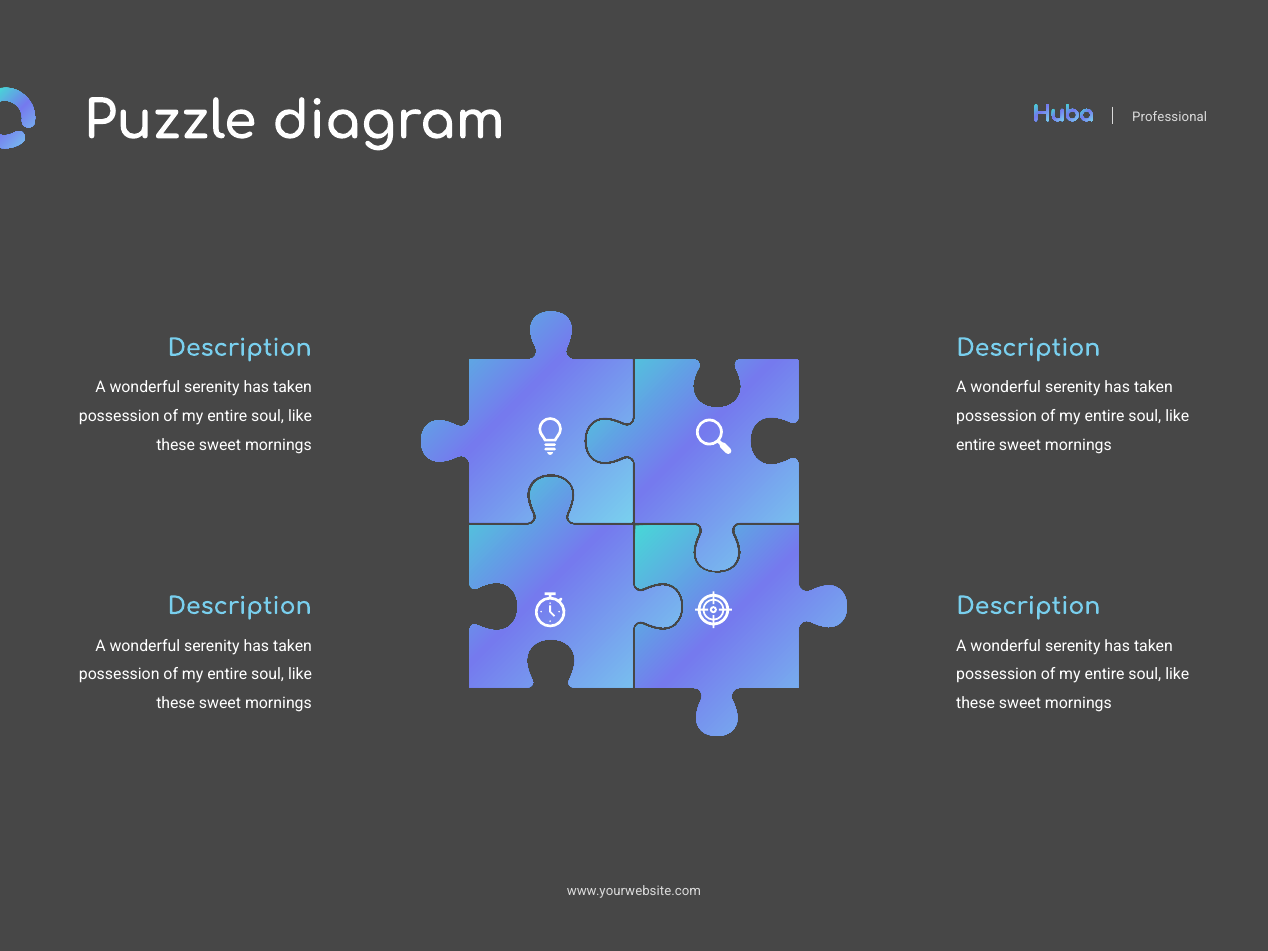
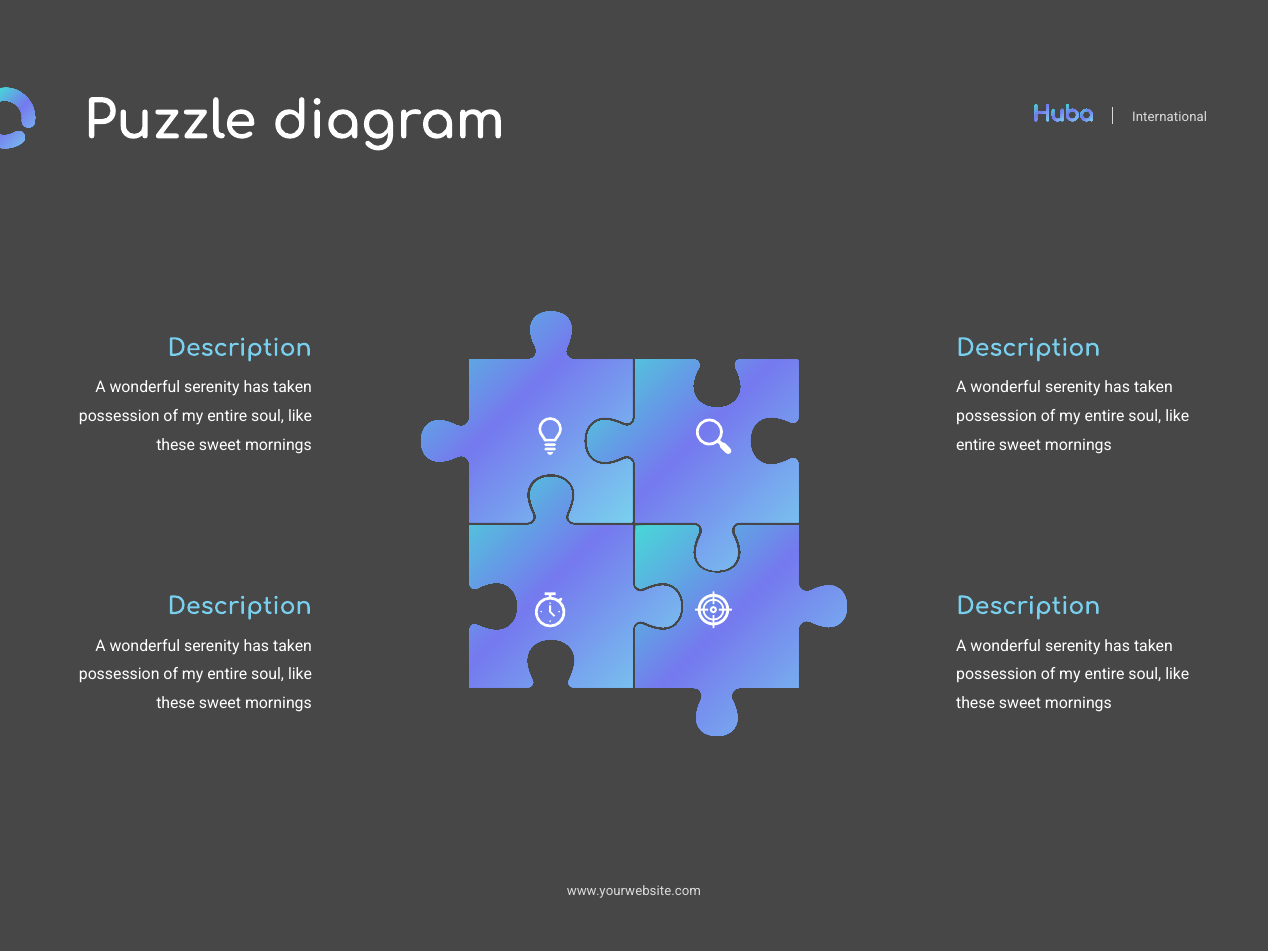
Professional: Professional -> International
